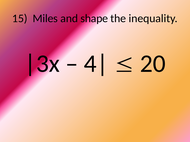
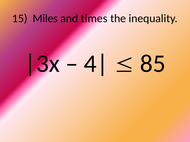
shape: shape -> times
20: 20 -> 85
